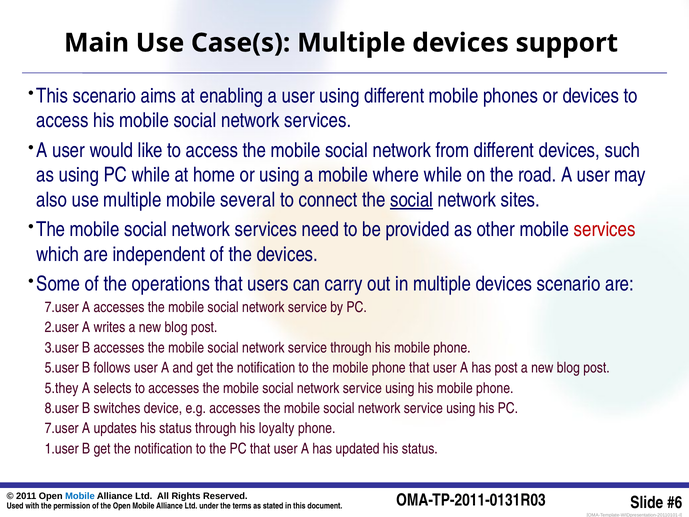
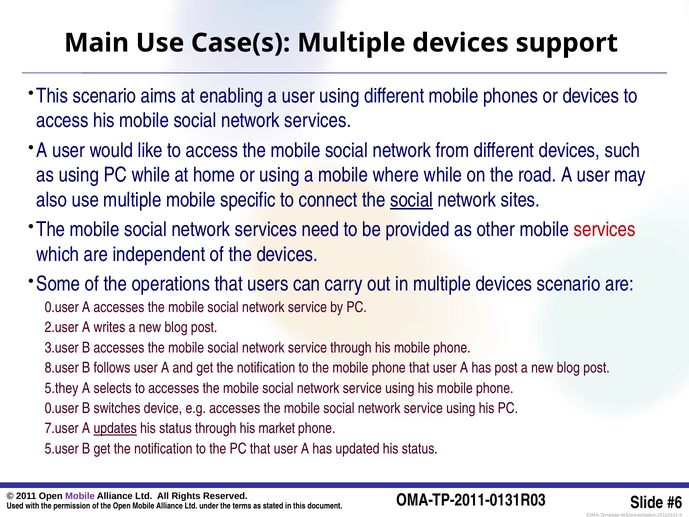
several: several -> specific
7.user at (62, 307): 7.user -> 0.user
5.user: 5.user -> 8.user
8.user at (62, 408): 8.user -> 0.user
updates underline: none -> present
loyalty: loyalty -> market
1.user: 1.user -> 5.user
Mobile at (80, 496) colour: blue -> purple
